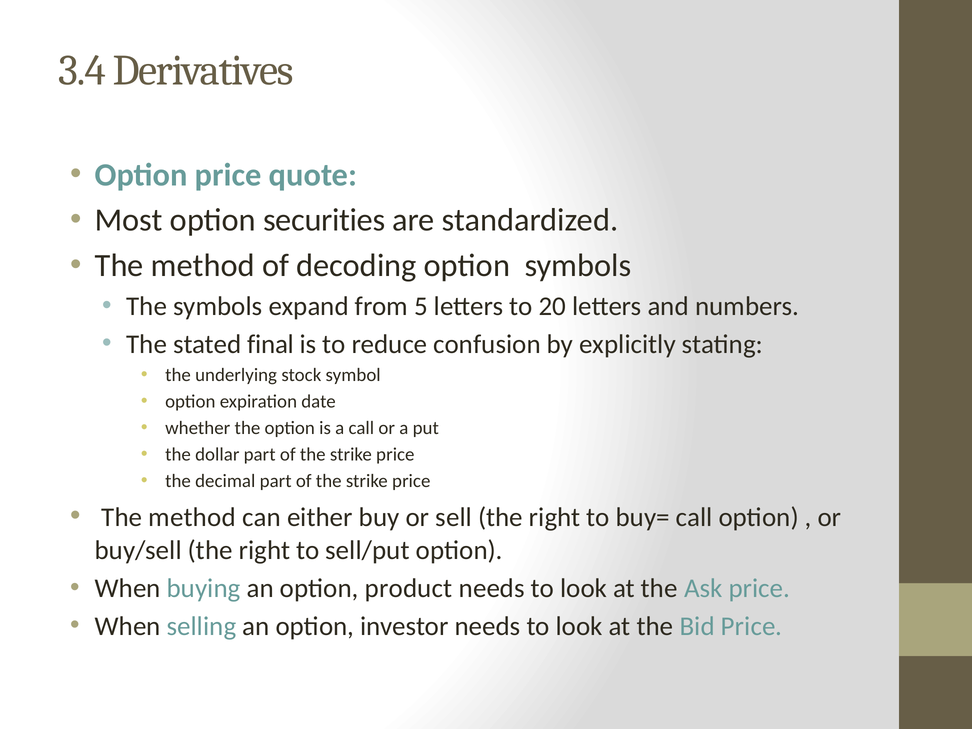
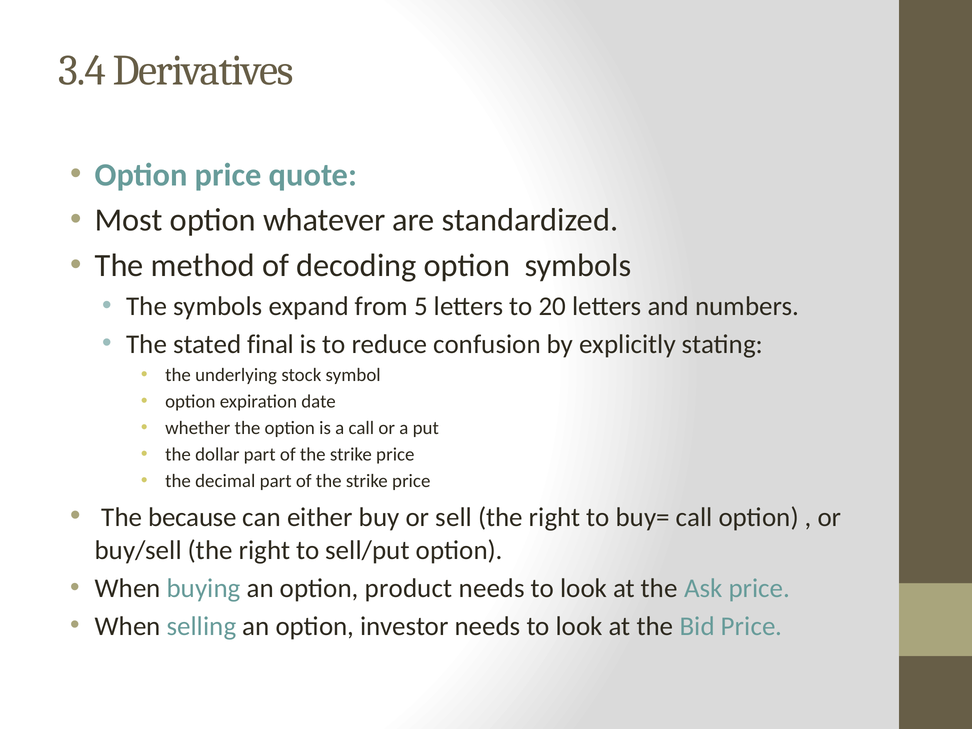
securities: securities -> whatever
method at (192, 518): method -> because
